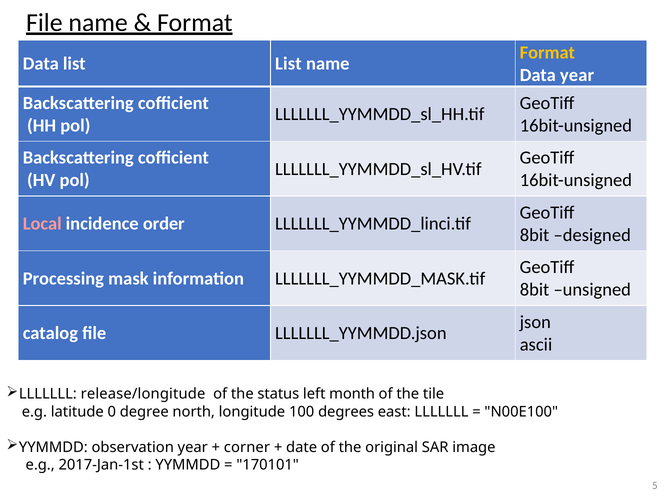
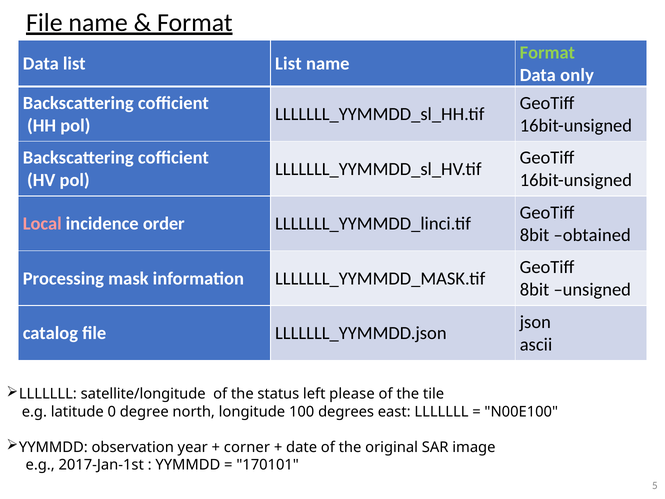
Format at (547, 52) colour: yellow -> light green
Data year: year -> only
designed: designed -> obtained
release/longitude: release/longitude -> satellite/longitude
month: month -> please
